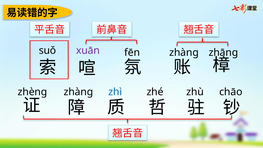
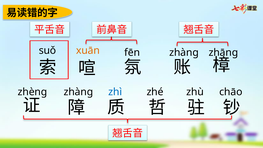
xuān colour: purple -> orange
